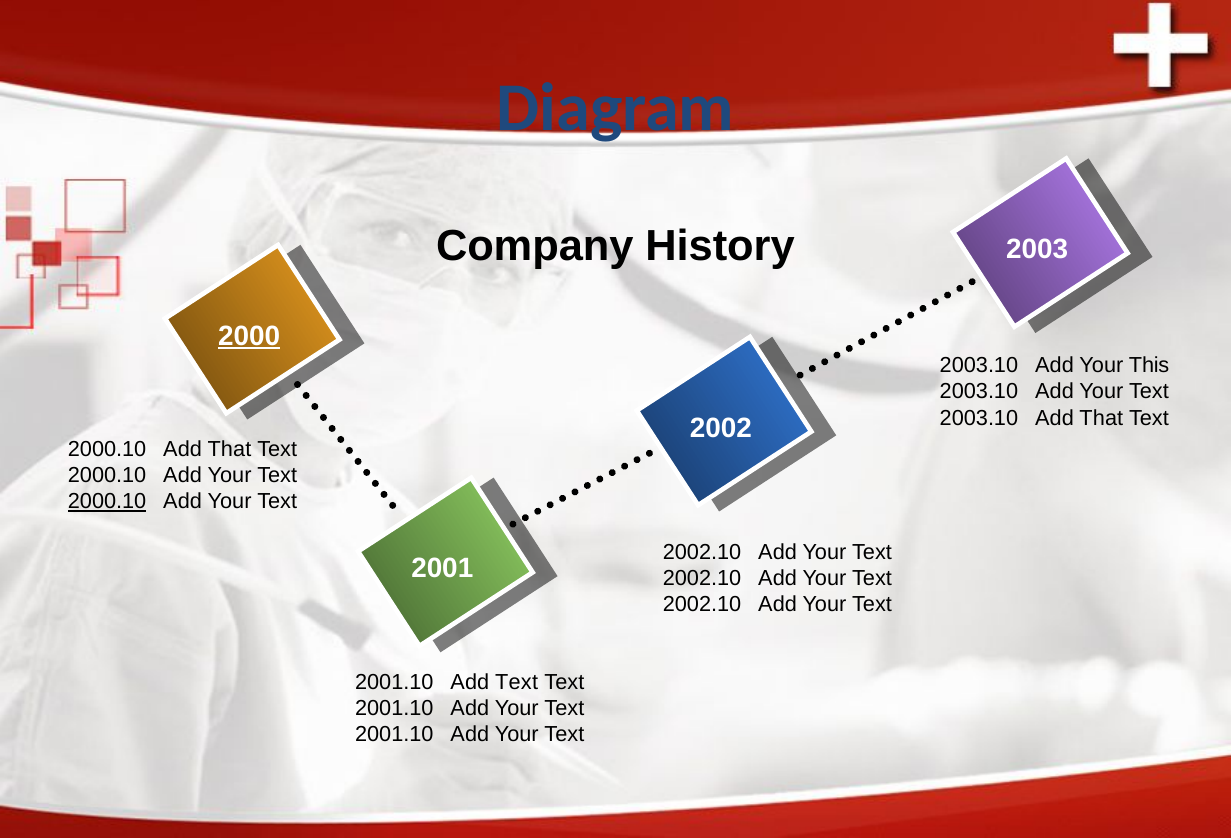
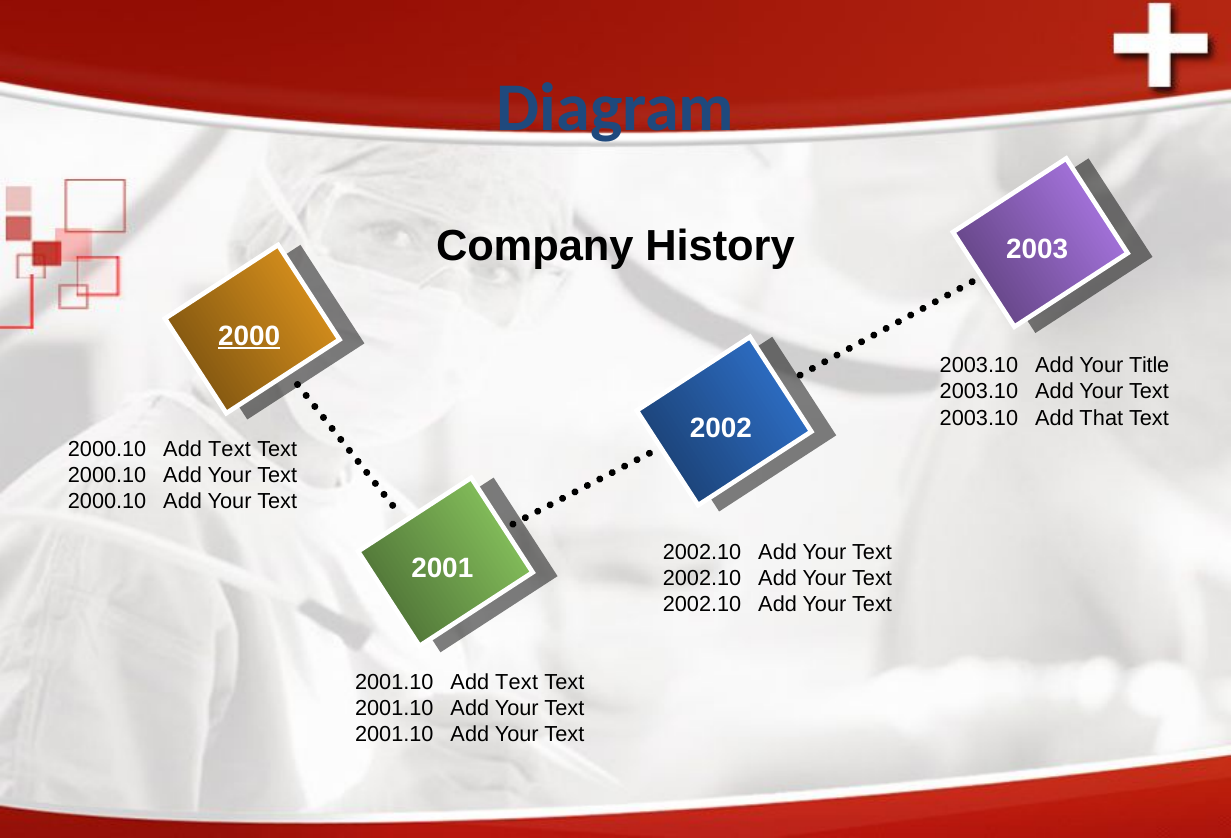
This: This -> Title
2000.10 Add That: That -> Text
2000.10 at (107, 501) underline: present -> none
